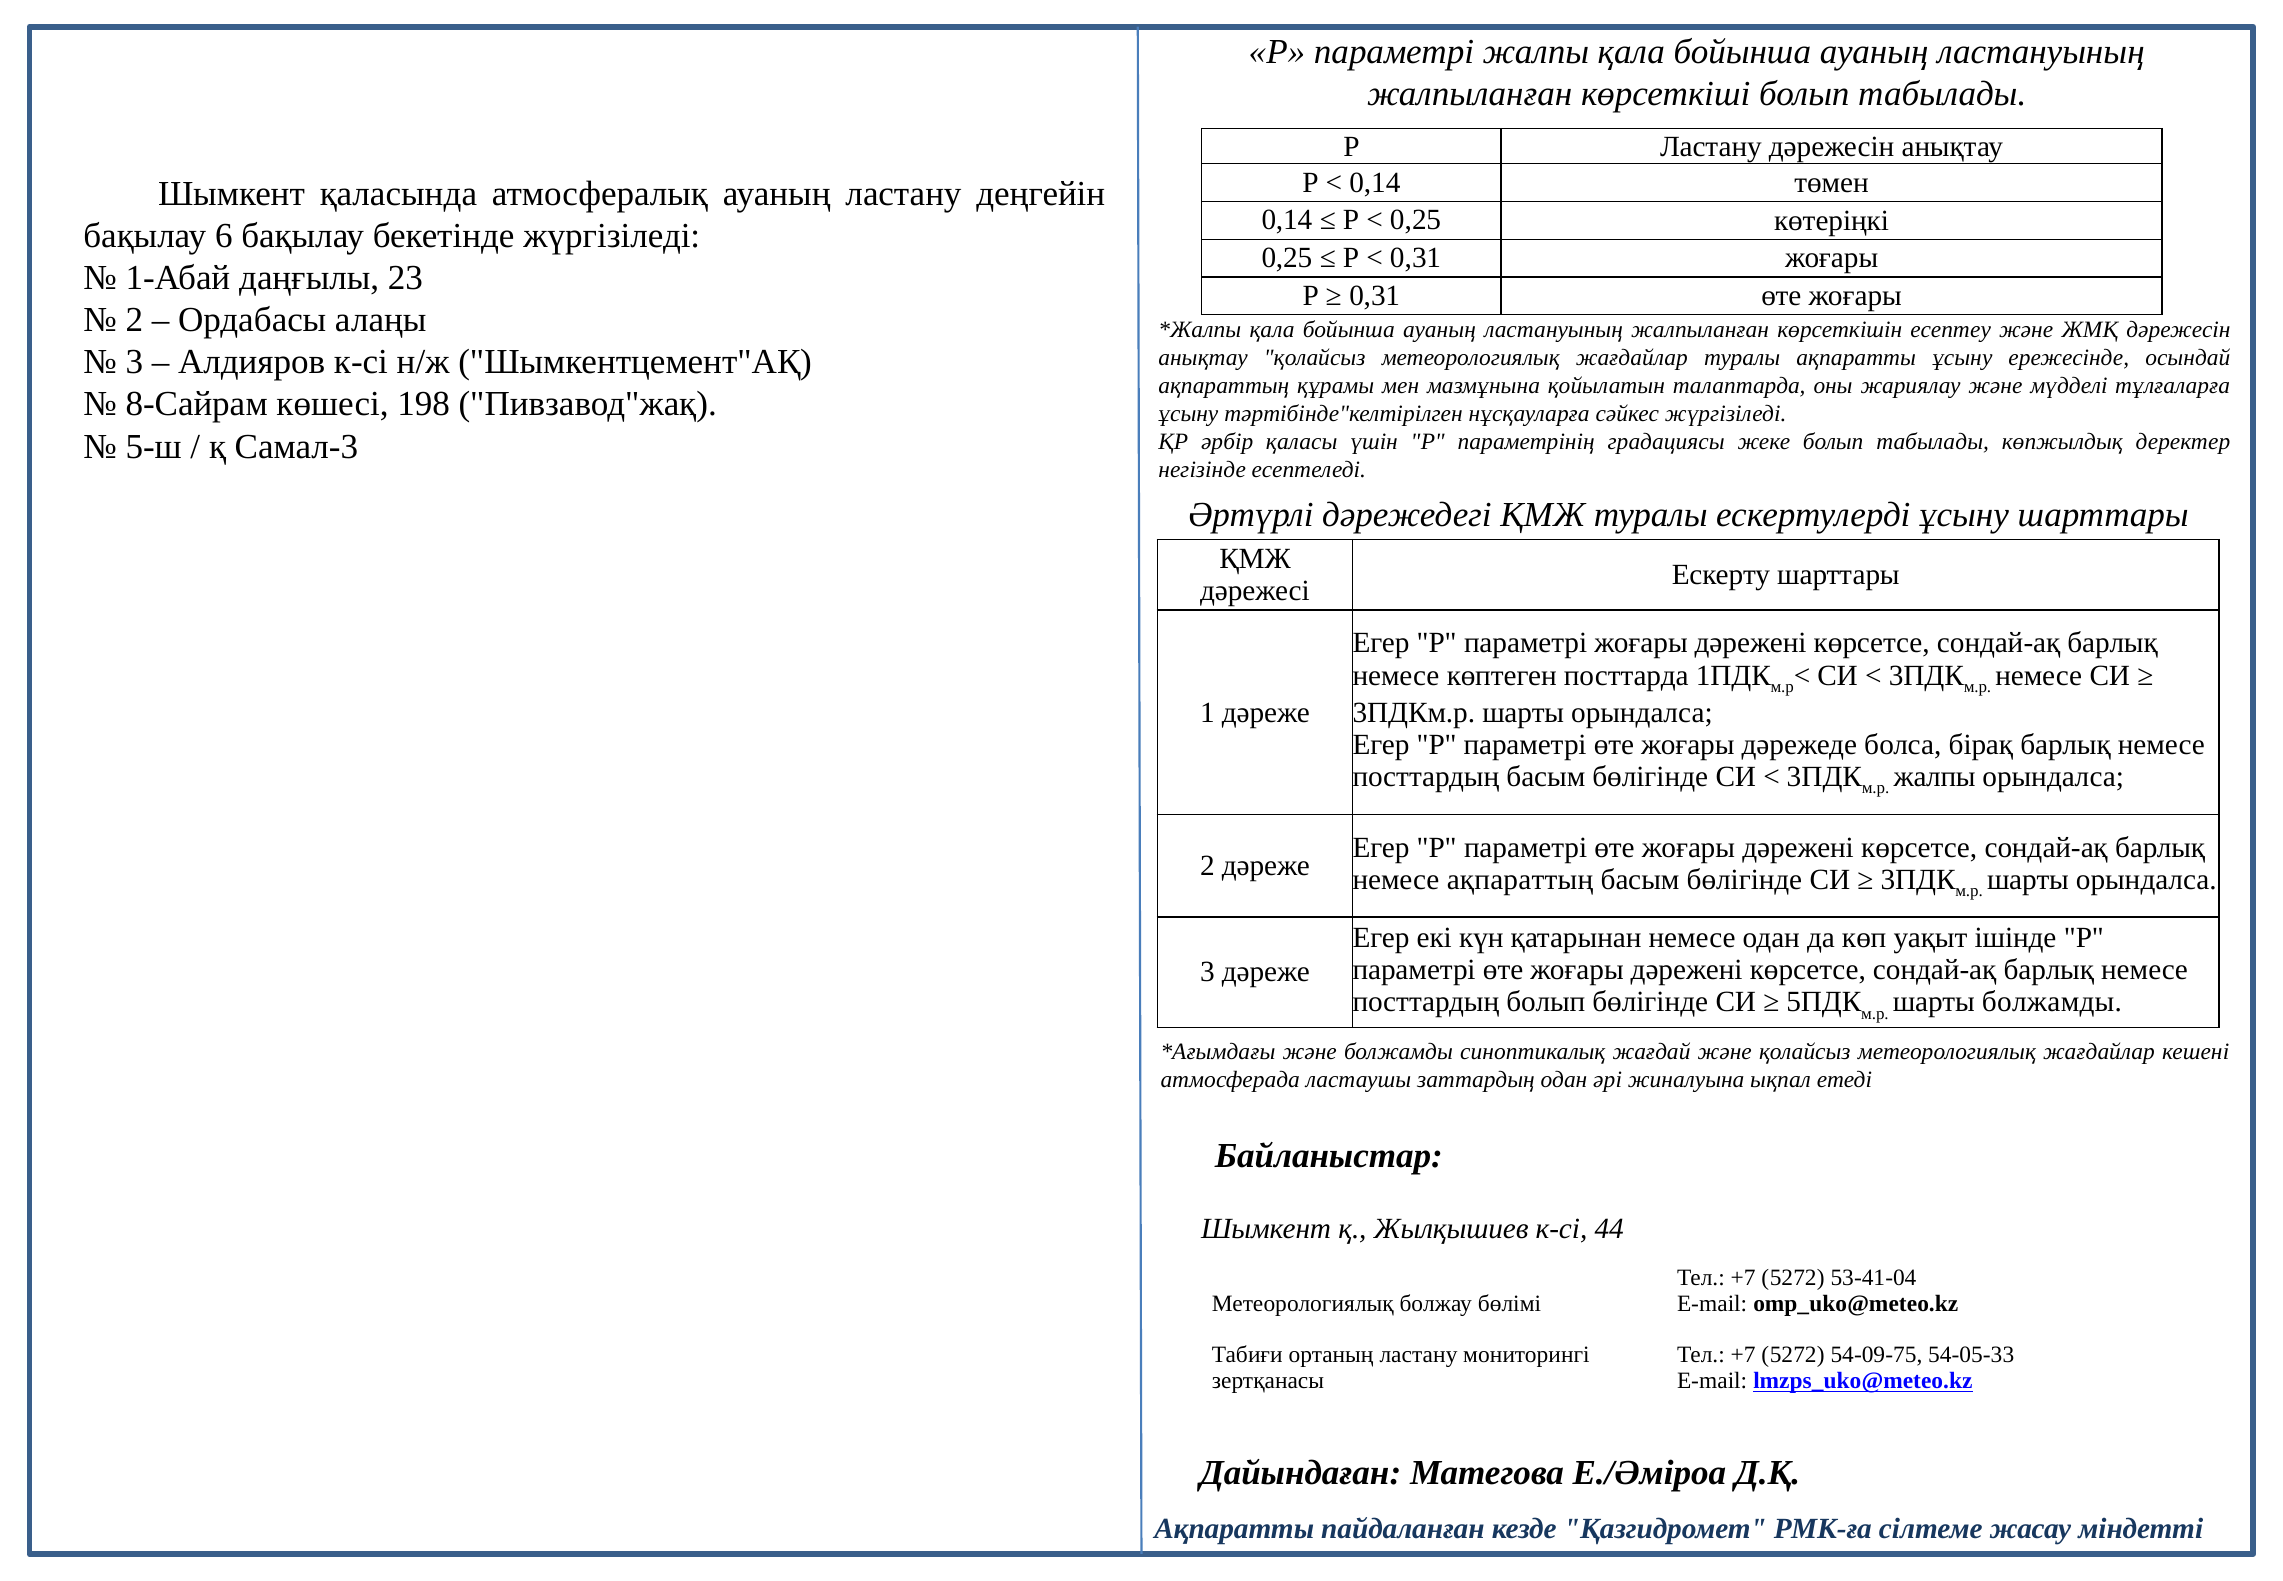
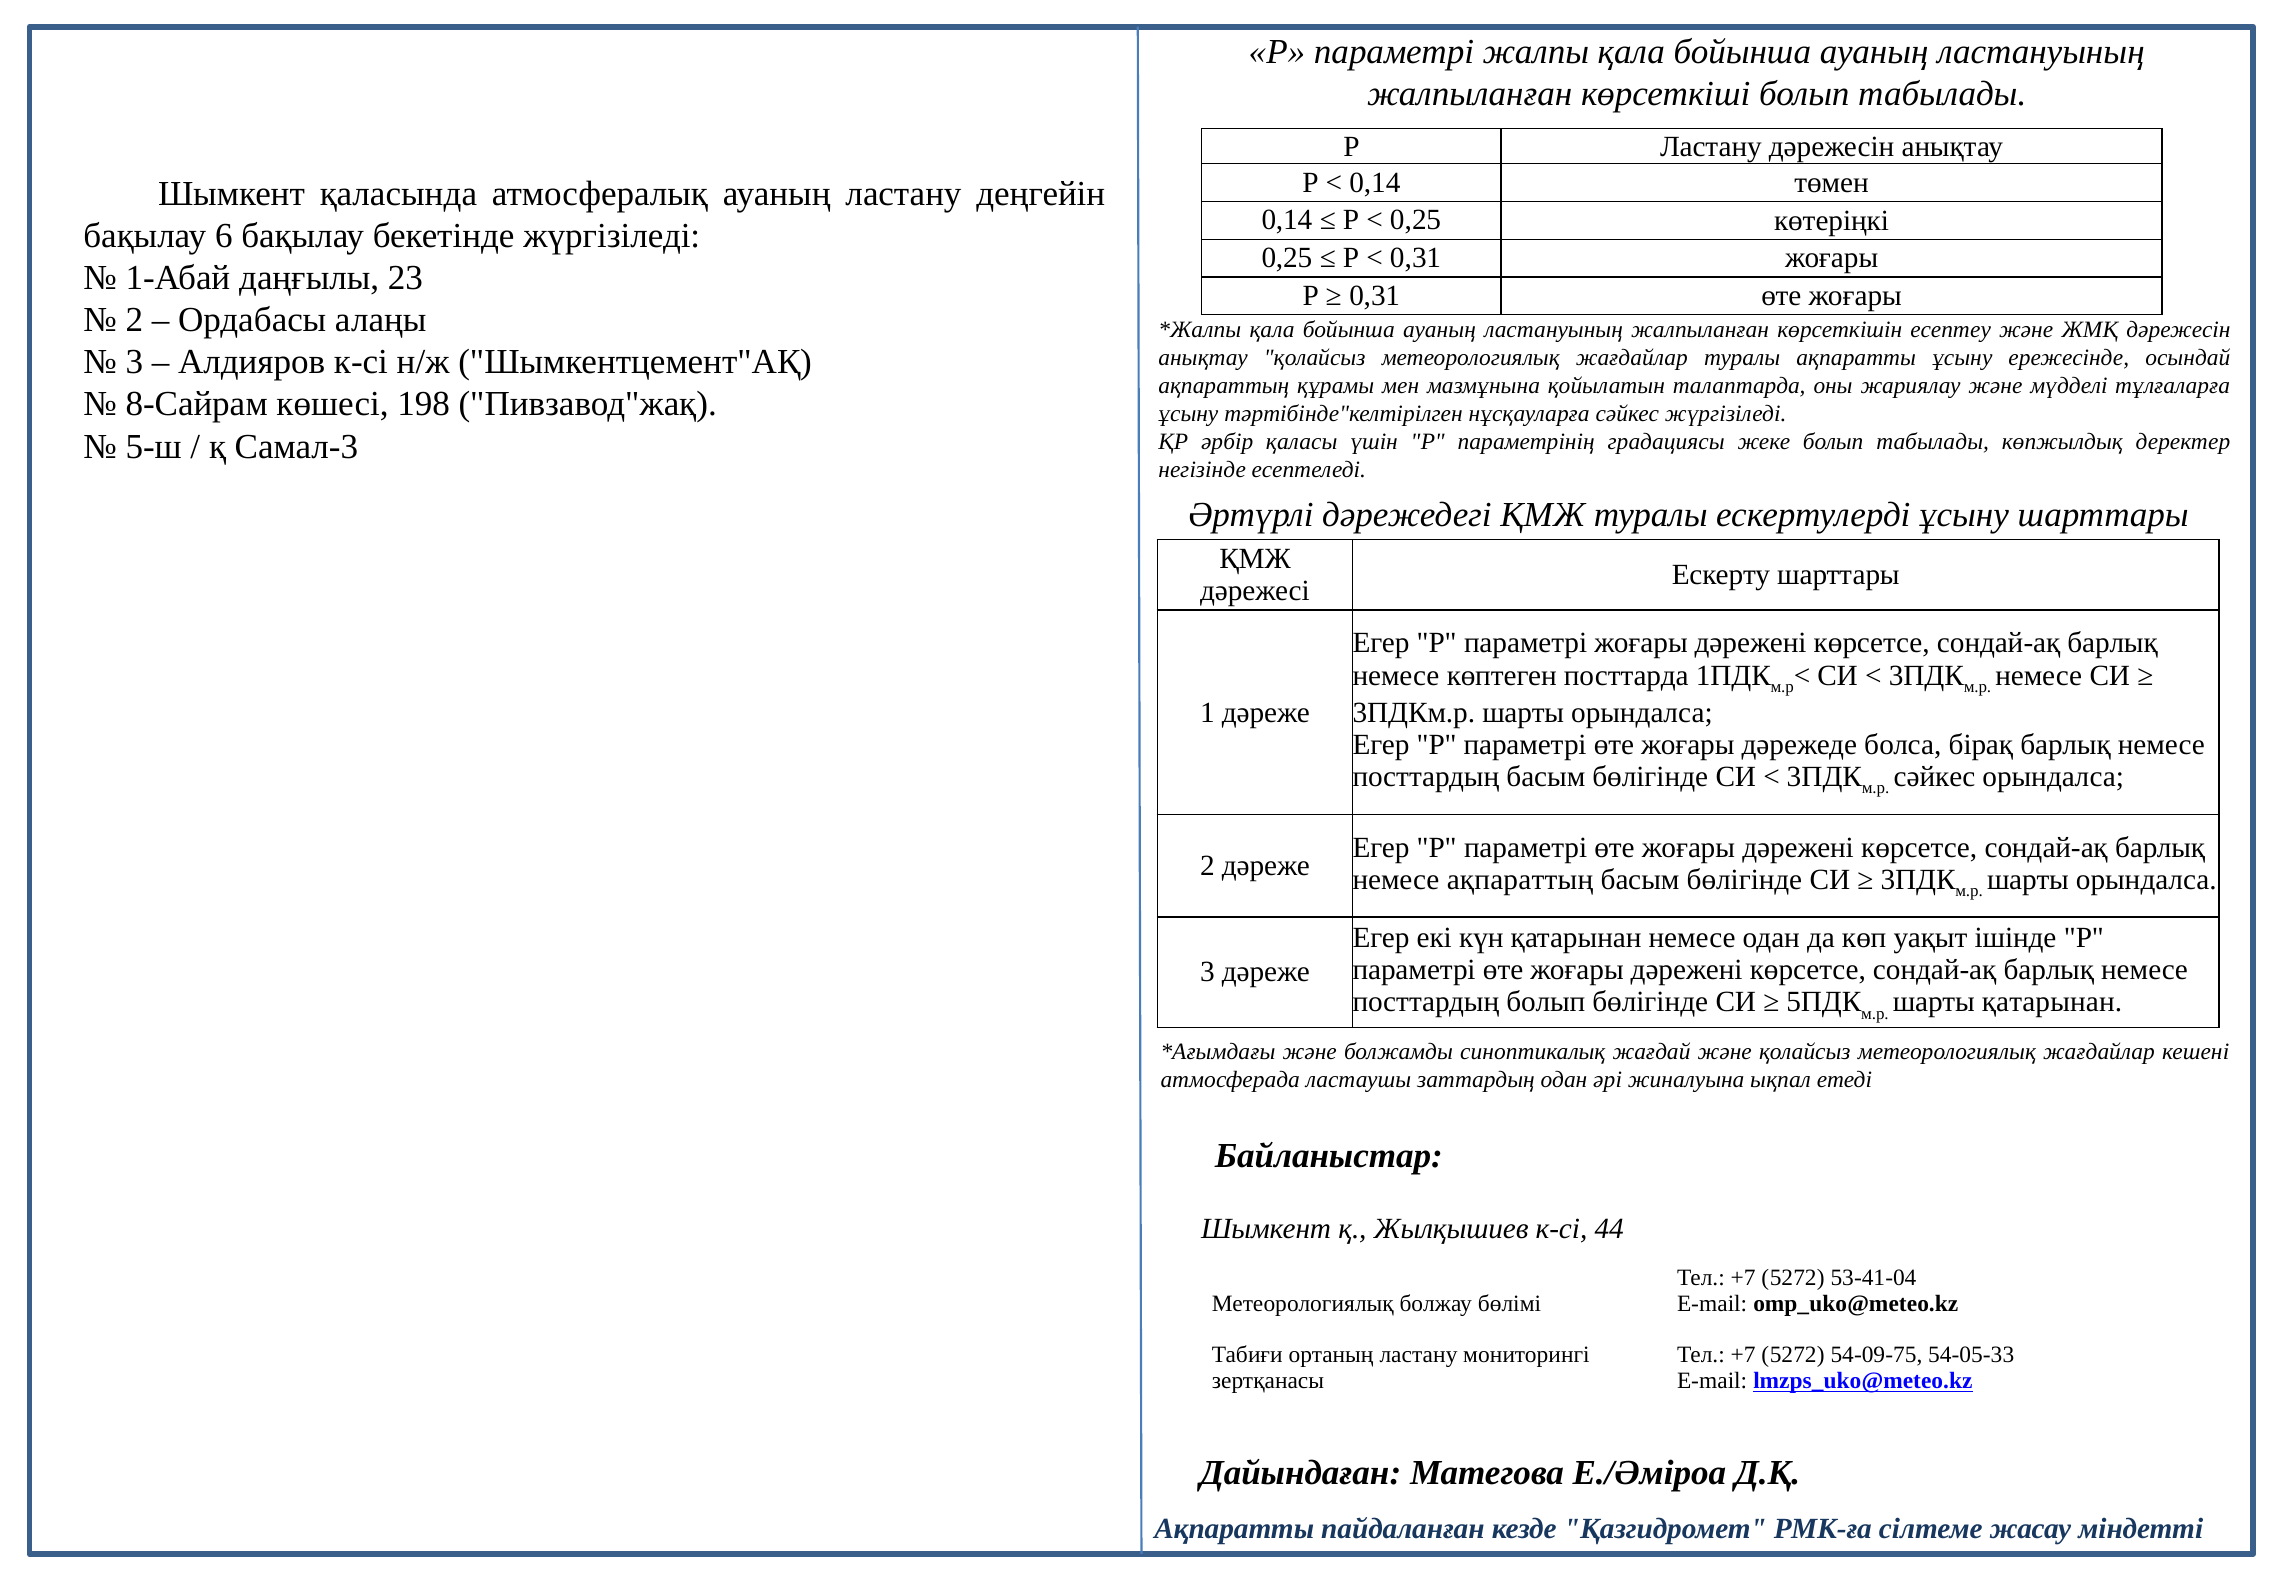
жалпы at (1935, 777): жалпы -> сәйкес
шарты болжамды: болжамды -> қатарынан
